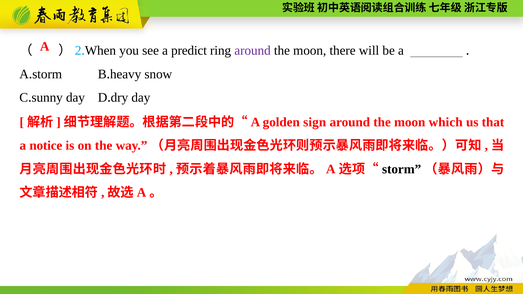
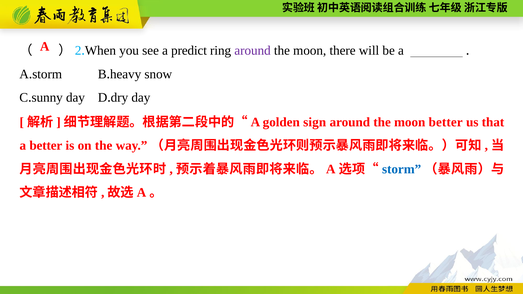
moon which: which -> better
a notice: notice -> better
storm at (402, 169) colour: black -> blue
